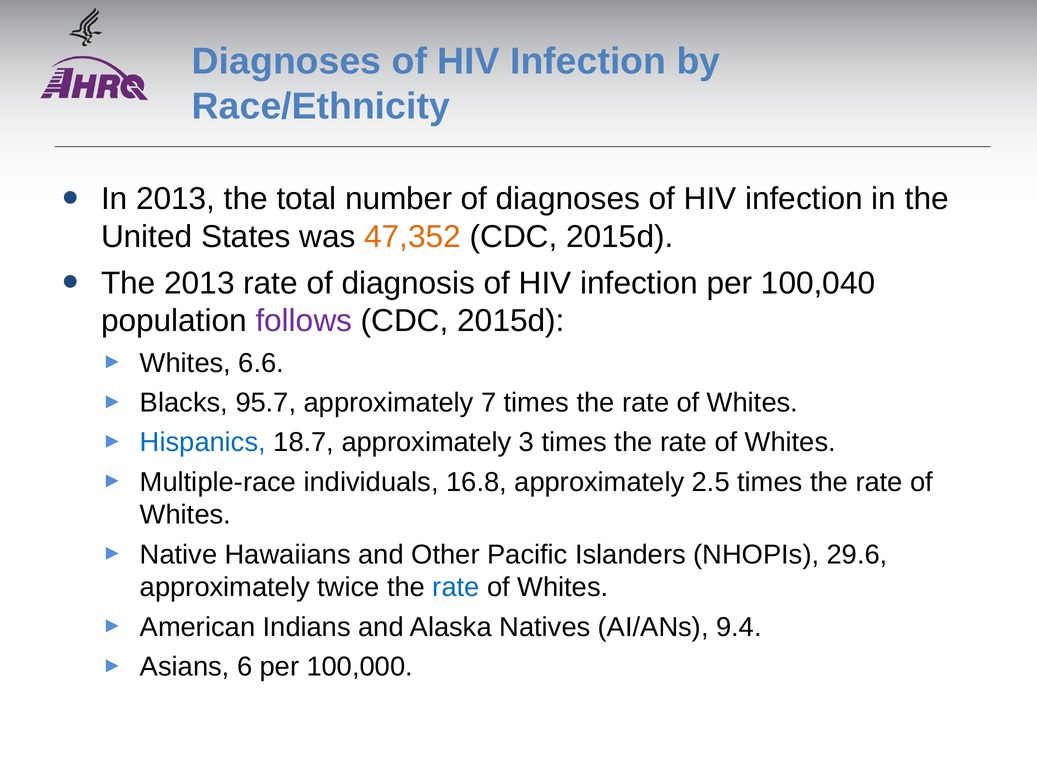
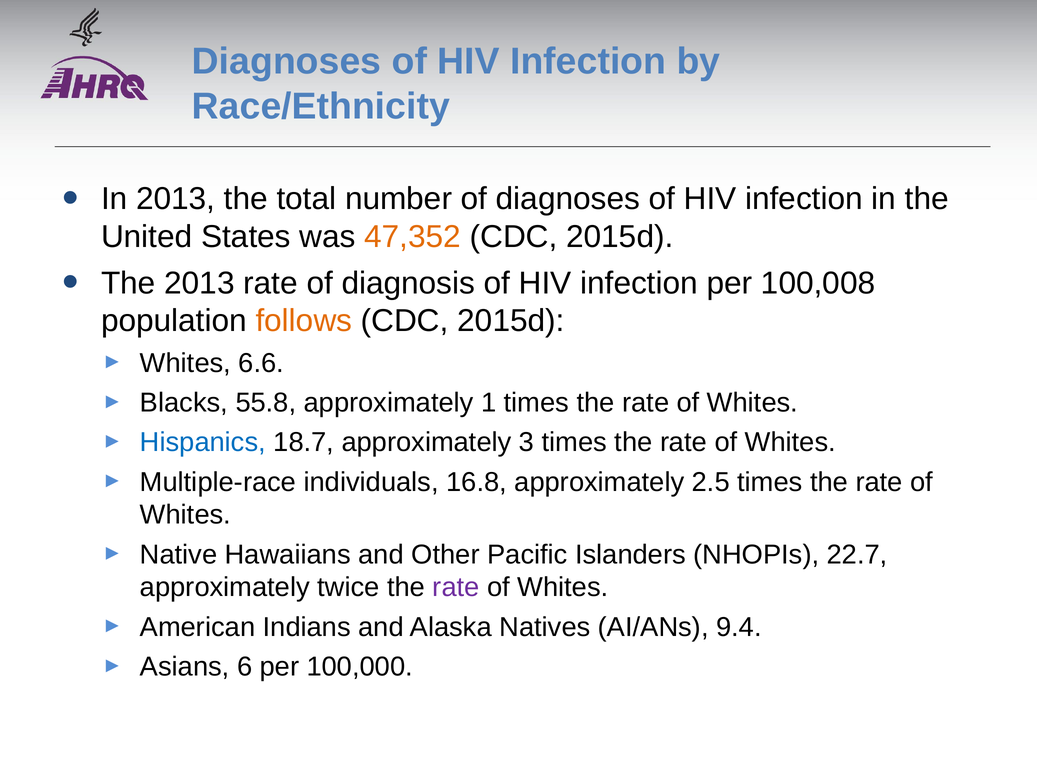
100,040: 100,040 -> 100,008
follows colour: purple -> orange
95.7: 95.7 -> 55.8
7: 7 -> 1
29.6: 29.6 -> 22.7
rate at (456, 588) colour: blue -> purple
